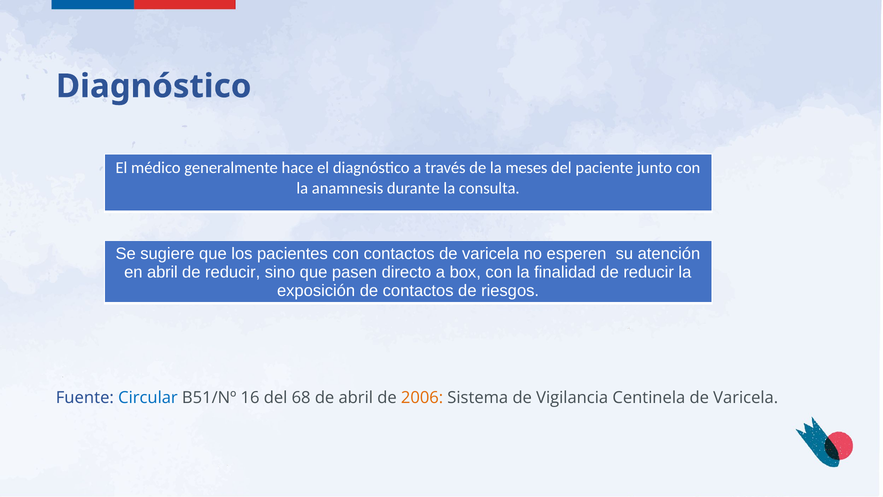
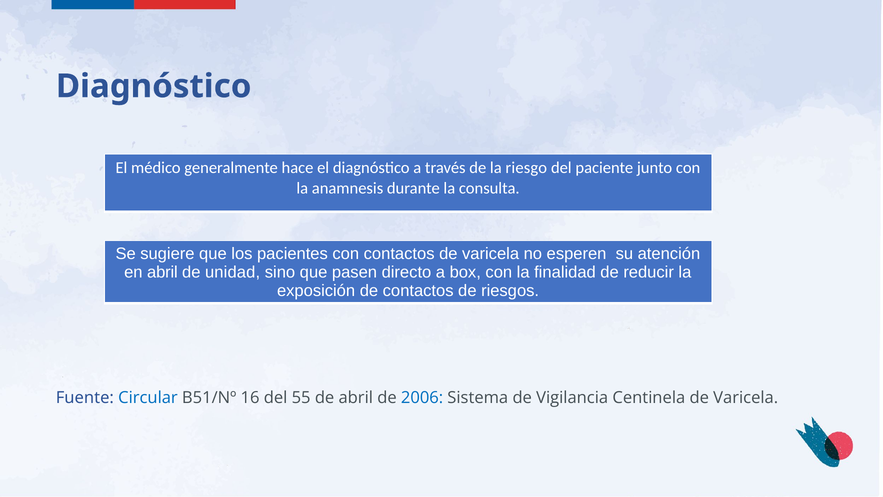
meses: meses -> riesgo
reducir at (233, 272): reducir -> unidad
68: 68 -> 55
2006 colour: orange -> blue
